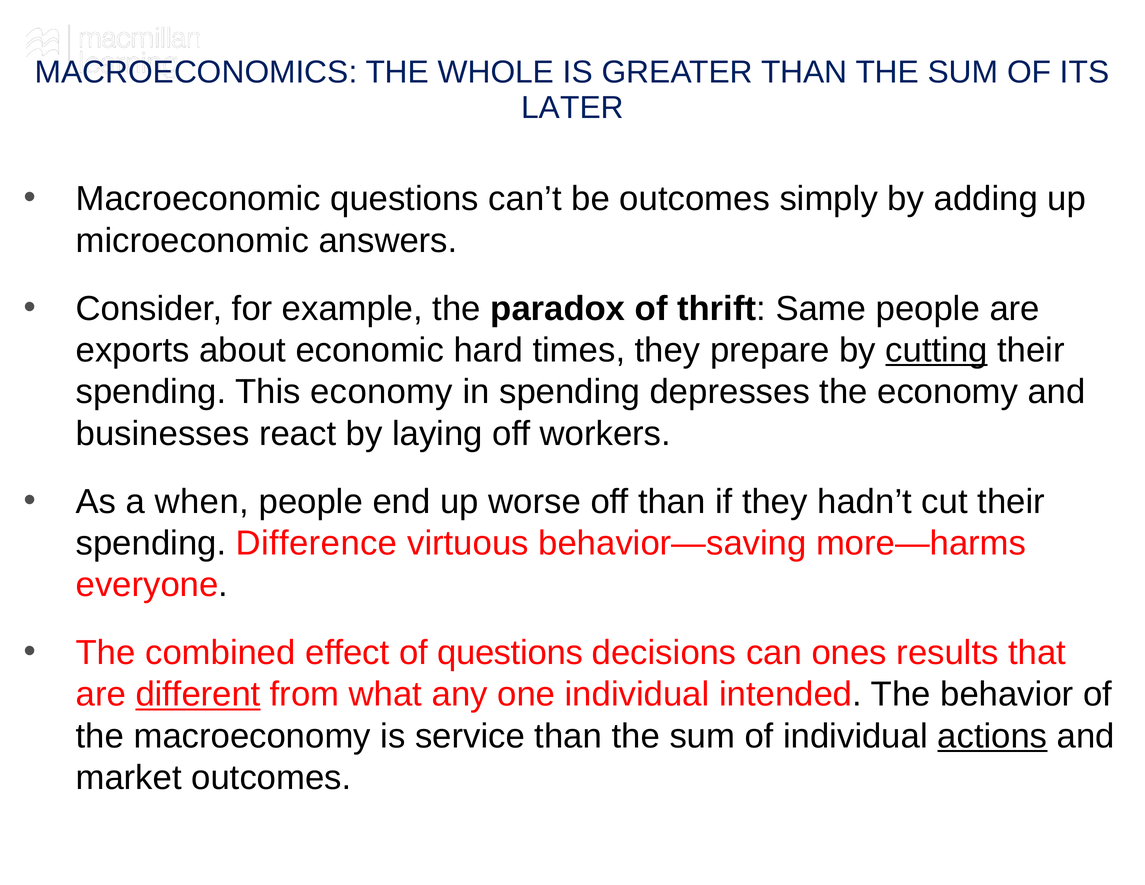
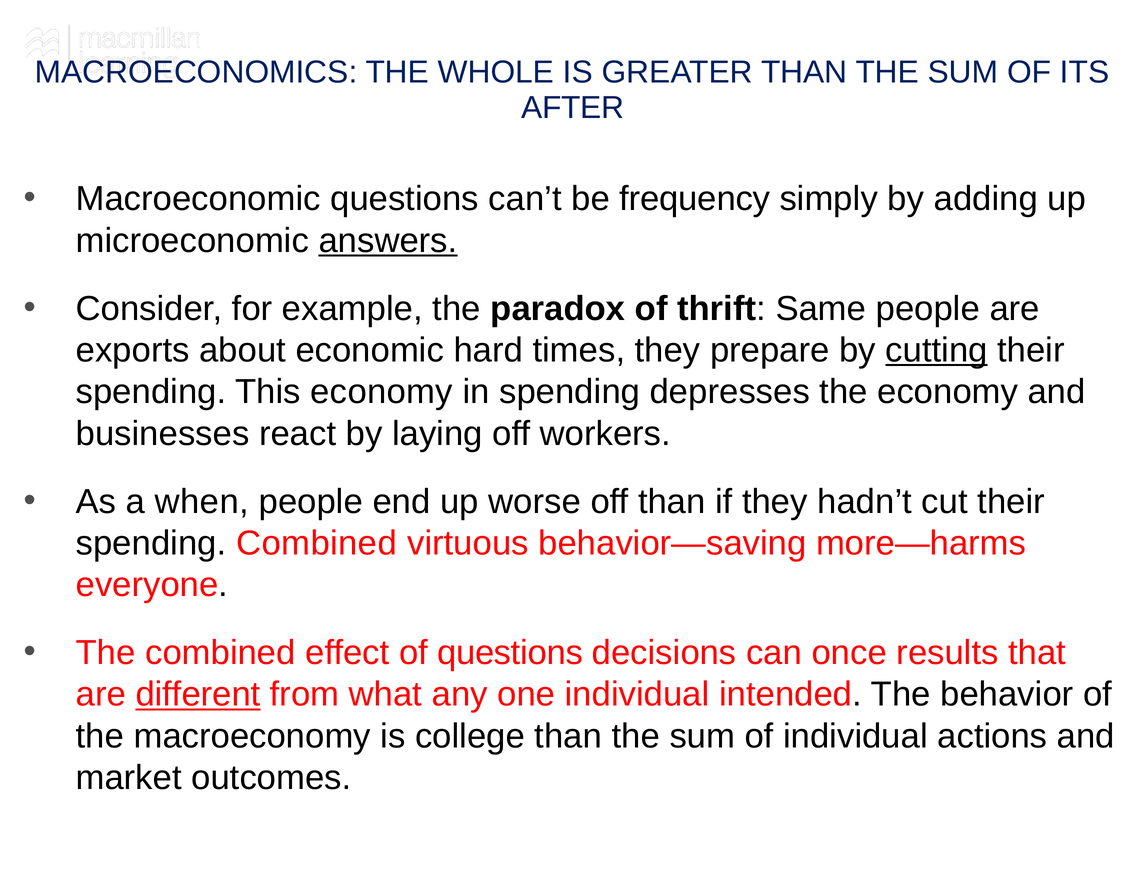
LATER: LATER -> AFTER
be outcomes: outcomes -> frequency
answers underline: none -> present
spending Difference: Difference -> Combined
ones: ones -> once
service: service -> college
actions underline: present -> none
